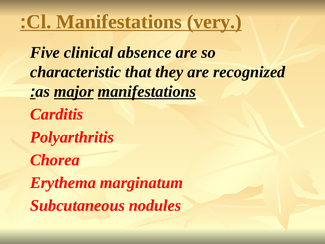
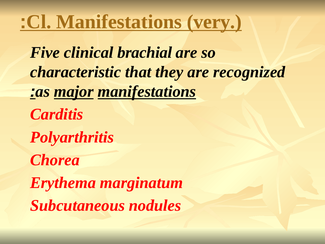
absence: absence -> brachial
